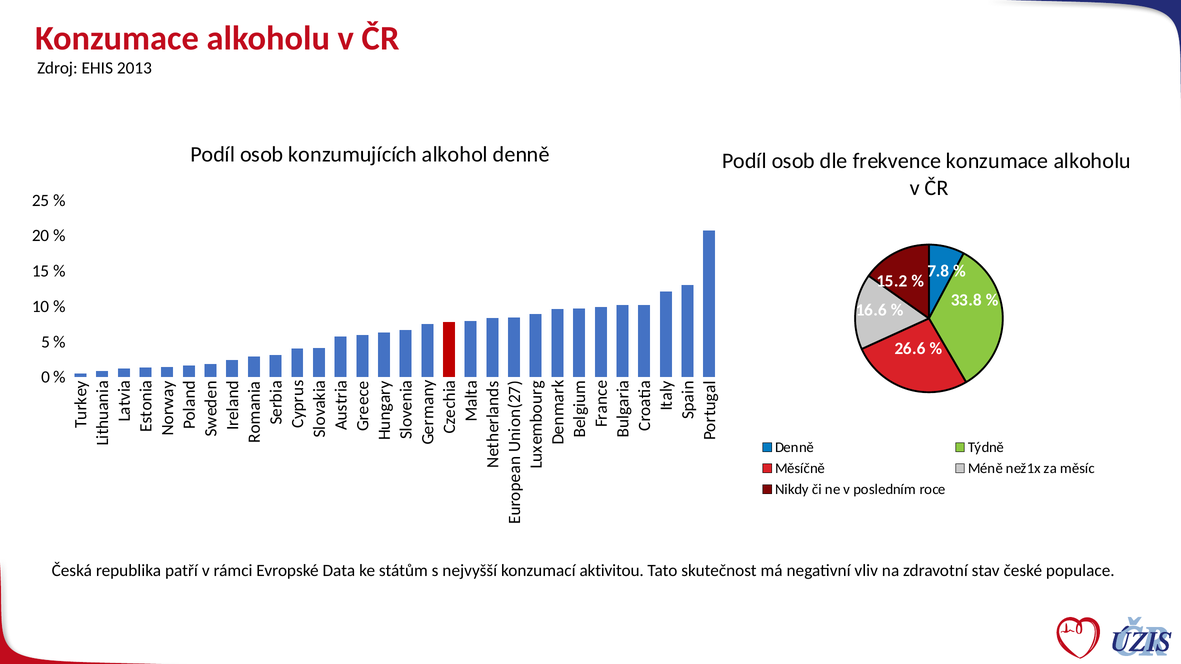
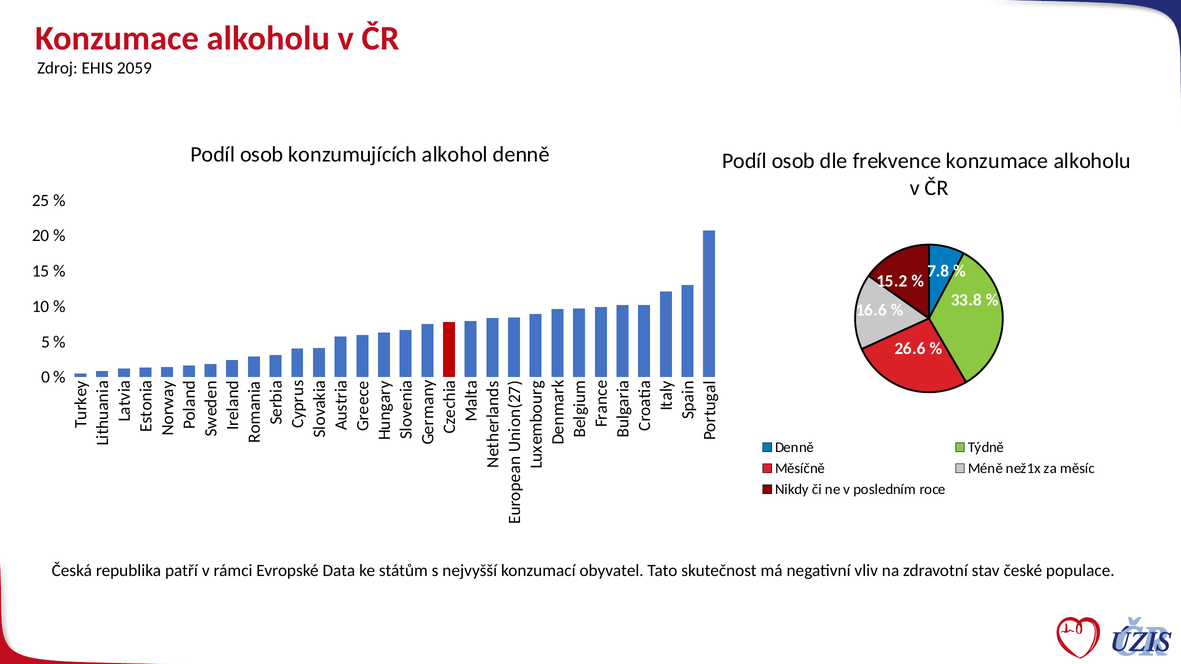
2013: 2013 -> 2059
aktivitou: aktivitou -> obyvatel
